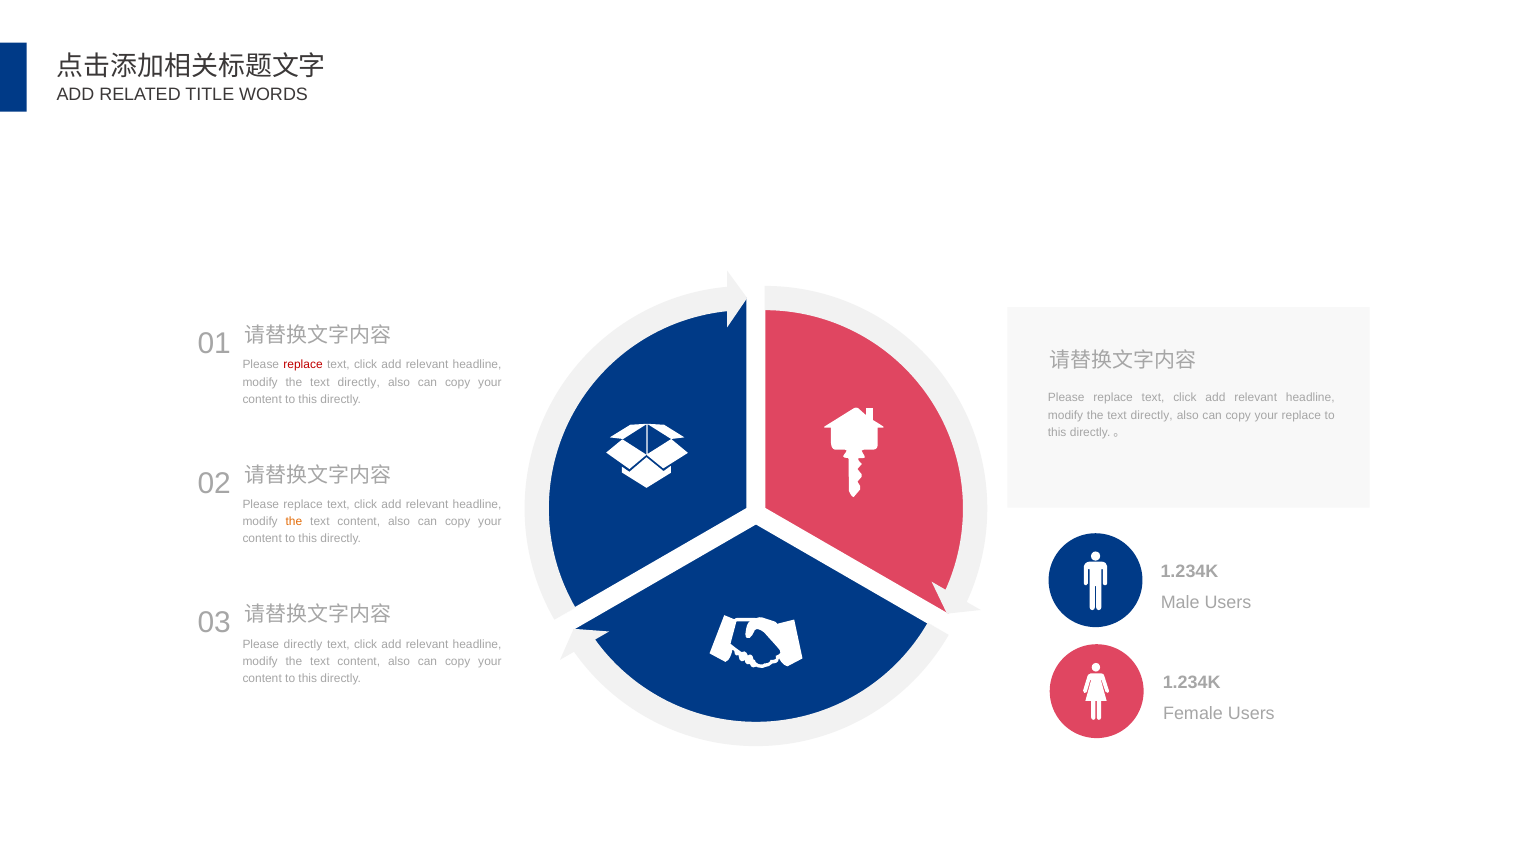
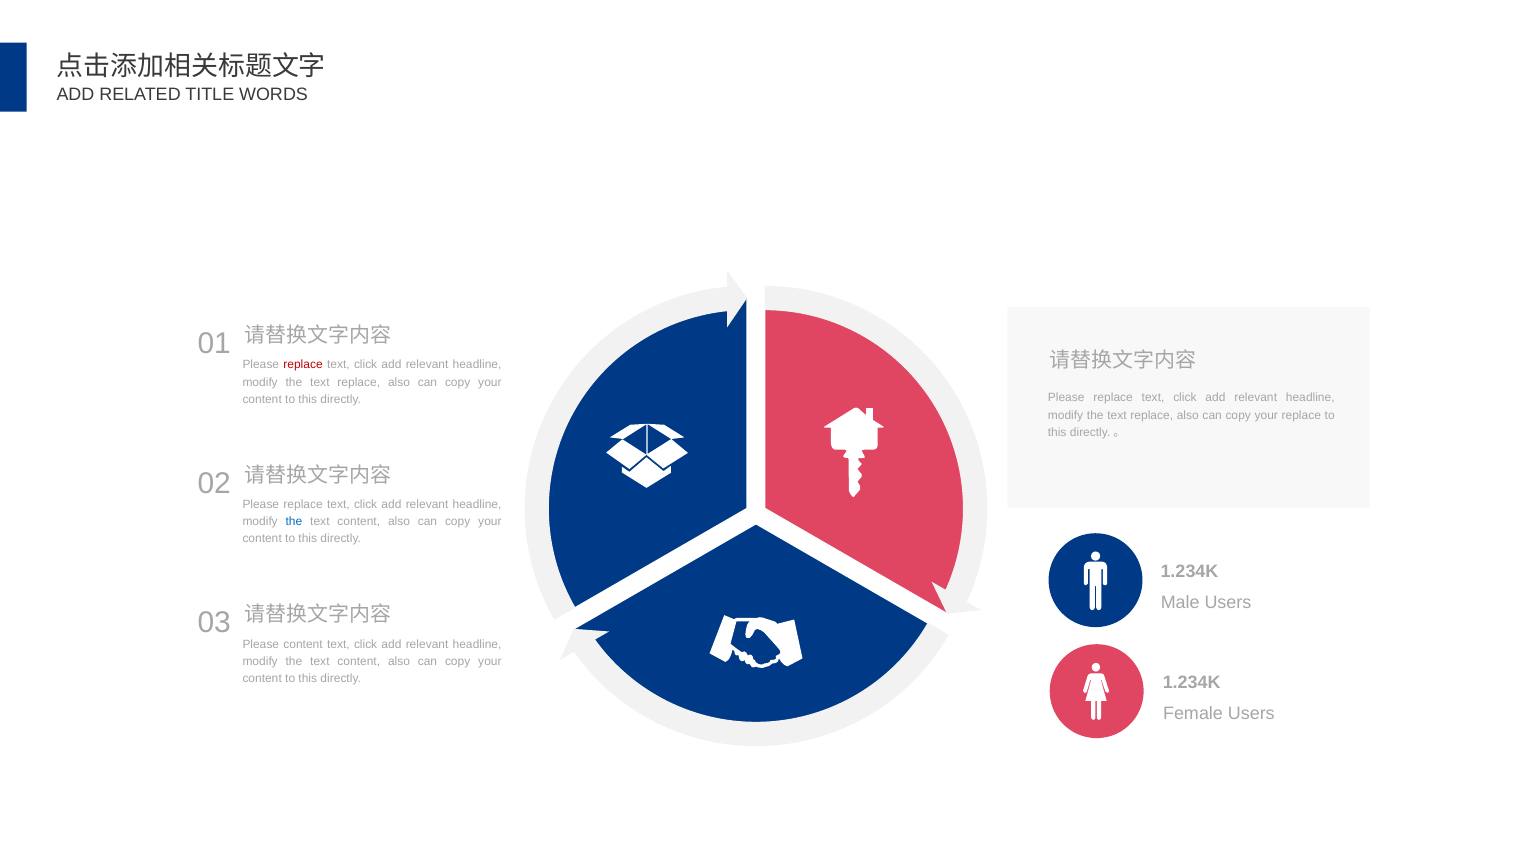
directly at (359, 382): directly -> replace
directly at (1152, 415): directly -> replace
the at (294, 522) colour: orange -> blue
Please directly: directly -> content
